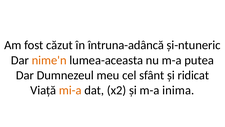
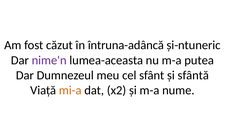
nime'n colour: orange -> purple
ridicat: ridicat -> sfântă
inima: inima -> nume
